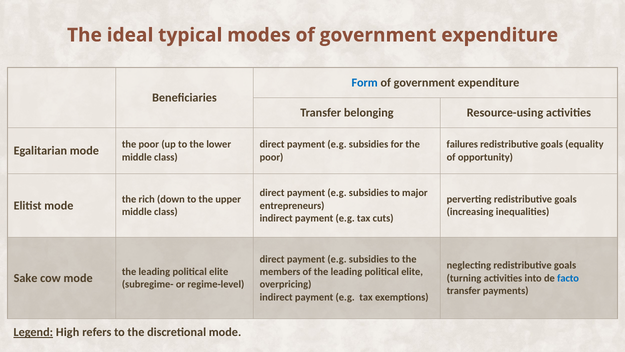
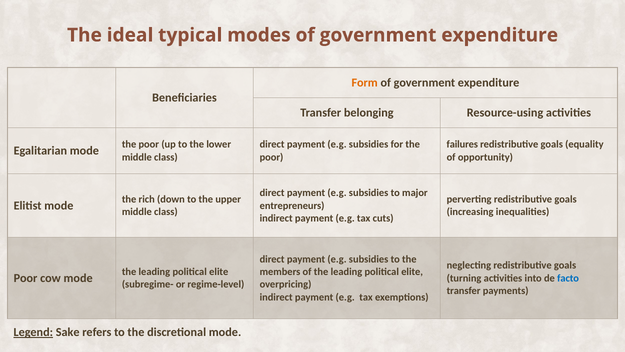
Form colour: blue -> orange
Sake at (26, 278): Sake -> Poor
High: High -> Sake
